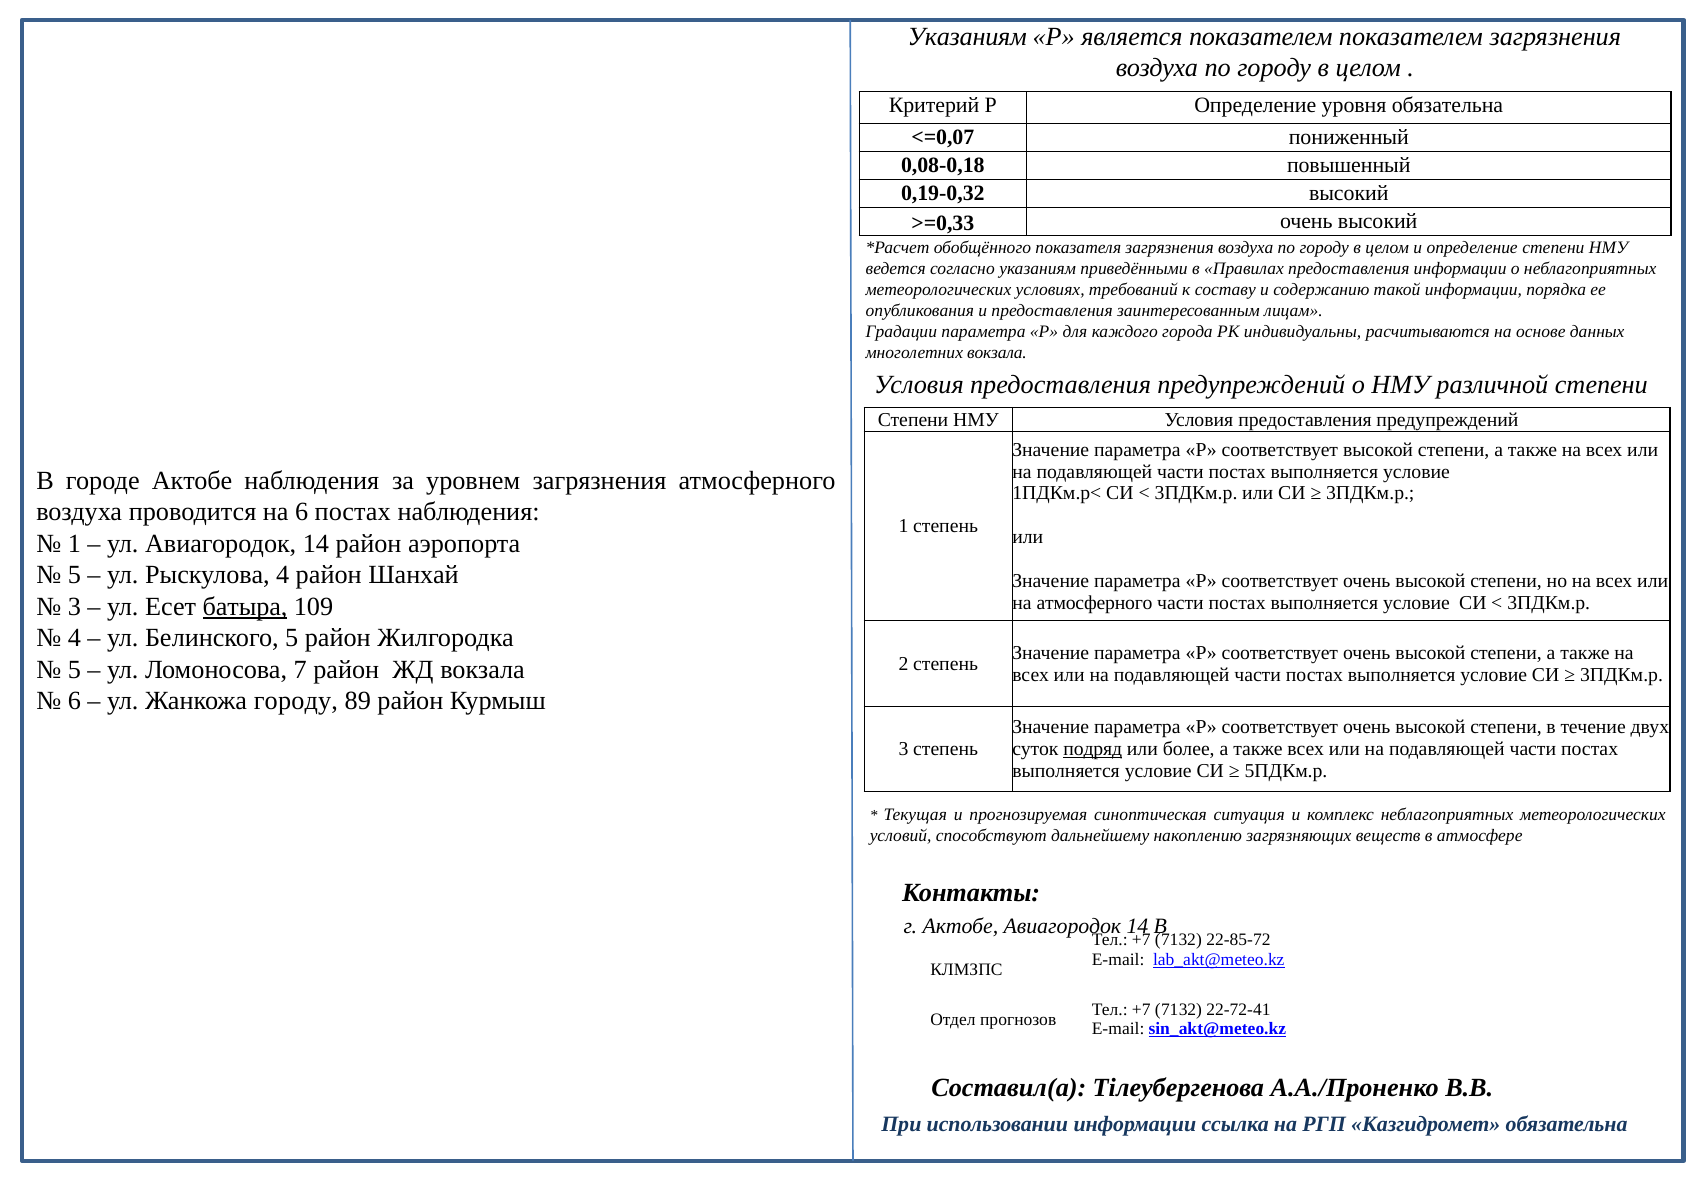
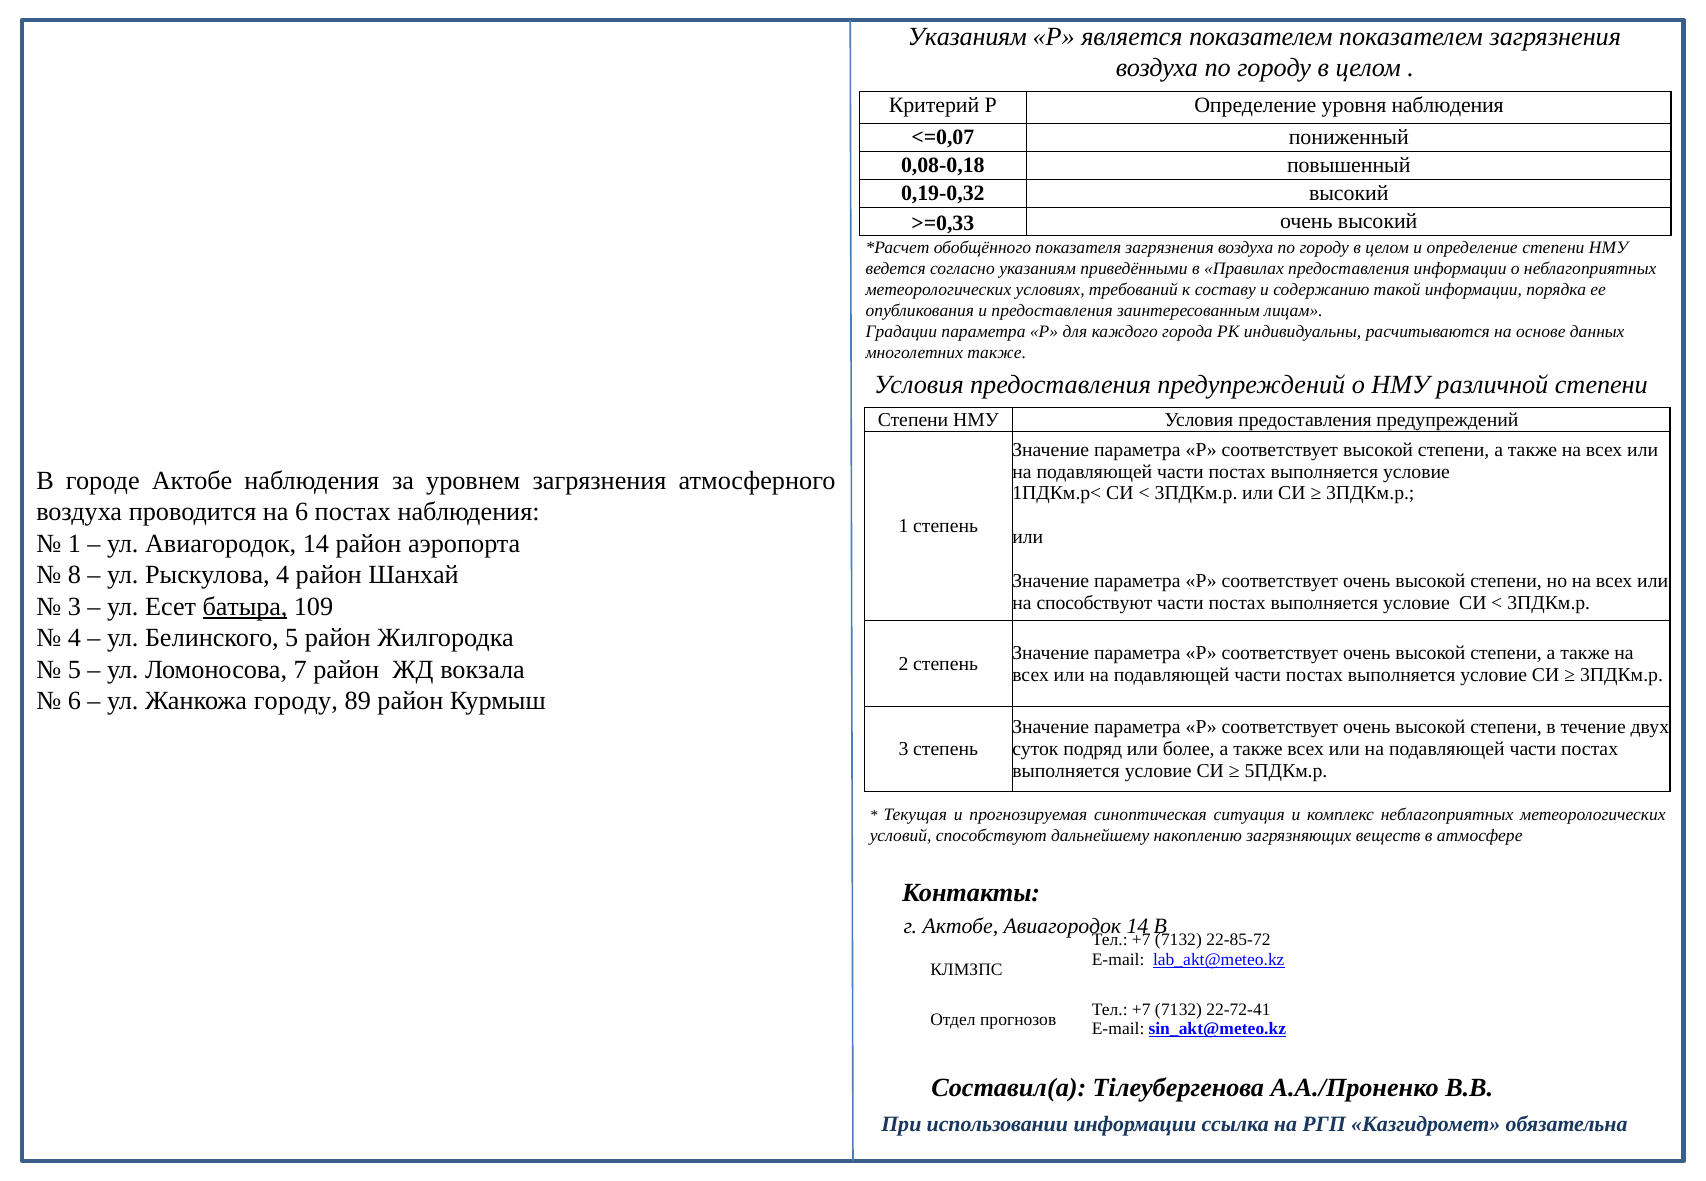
уровня обязательна: обязательна -> наблюдения
многолетних вокзала: вокзала -> также
5 at (74, 575): 5 -> 8
на атмосферного: атмосферного -> способствуют
подряд underline: present -> none
